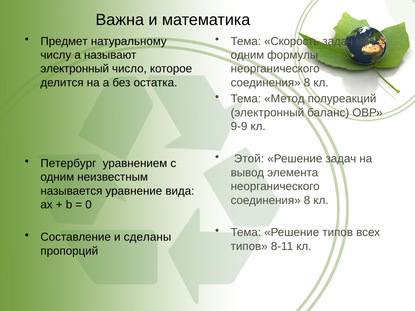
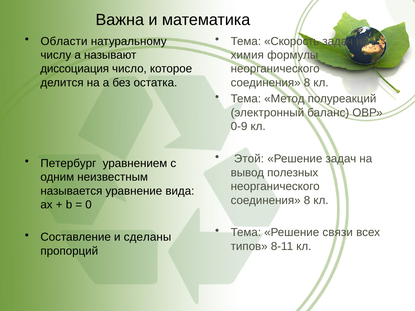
Предмет: Предмет -> Области
одним at (247, 55): одним -> химия
электронный at (75, 69): электронный -> диссоциация
9-9: 9-9 -> 0-9
элемента: элемента -> полезных
Решение типов: типов -> связи
